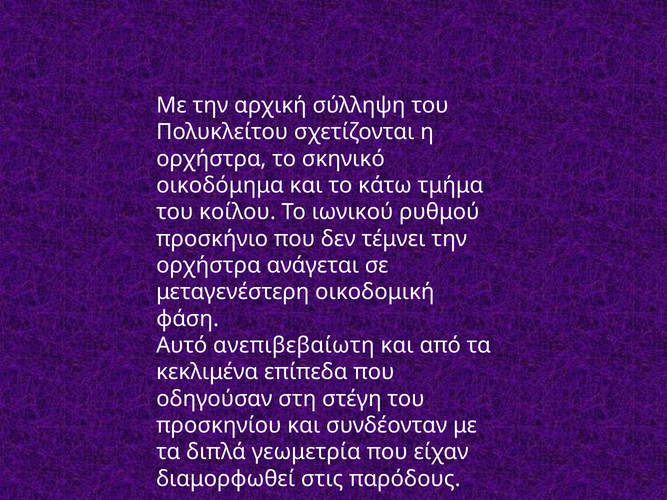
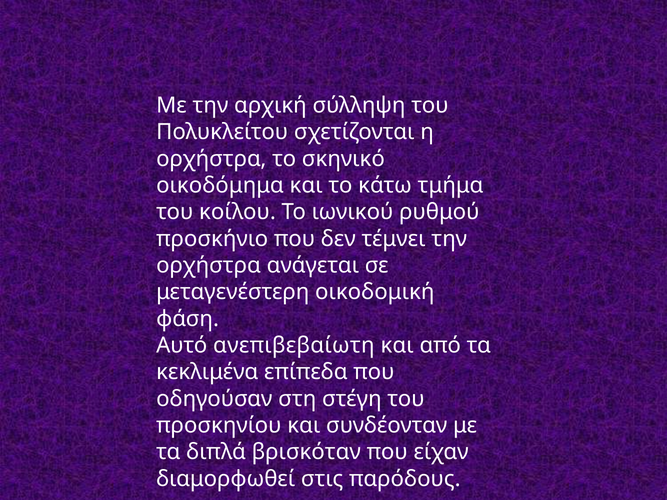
γεωμετρία: γεωμετρία -> βρισκόταν
